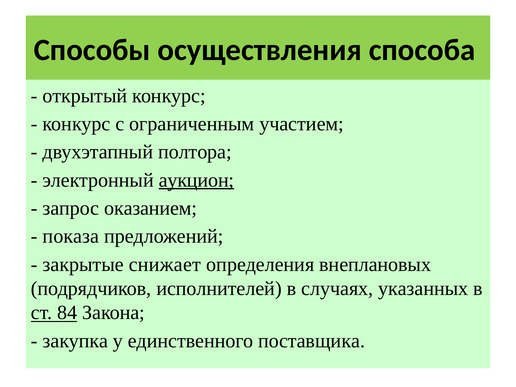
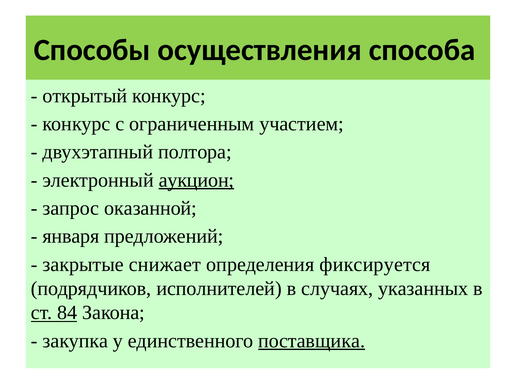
оказанием: оказанием -> оказанной
показа: показа -> января
внеплановых: внеплановых -> фиксируется
поставщика underline: none -> present
